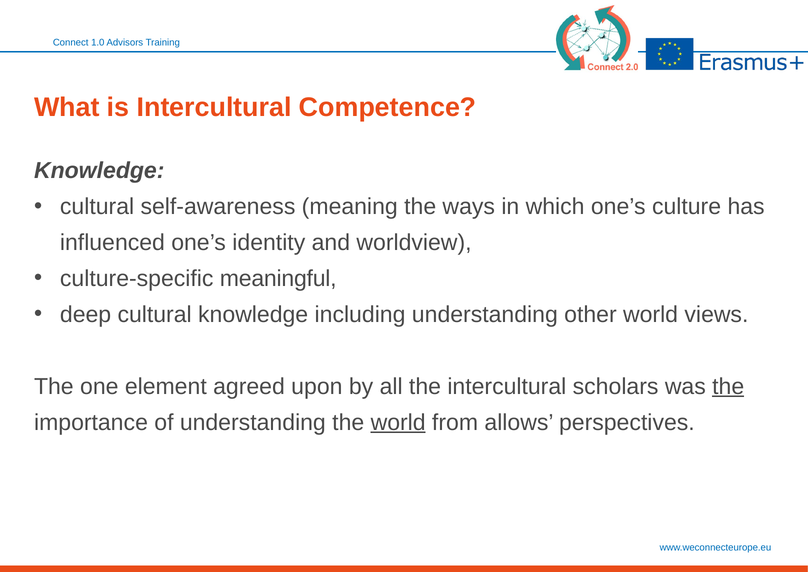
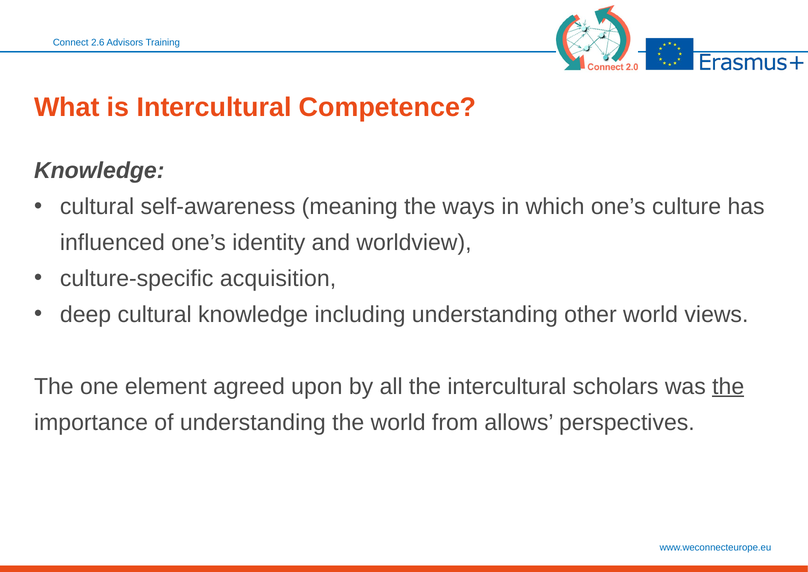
1.0: 1.0 -> 2.6
meaningful: meaningful -> acquisition
world at (398, 422) underline: present -> none
